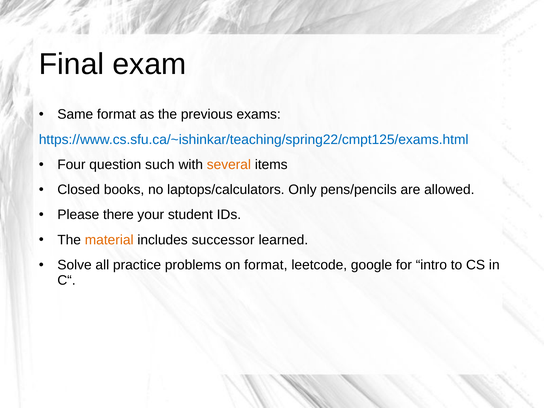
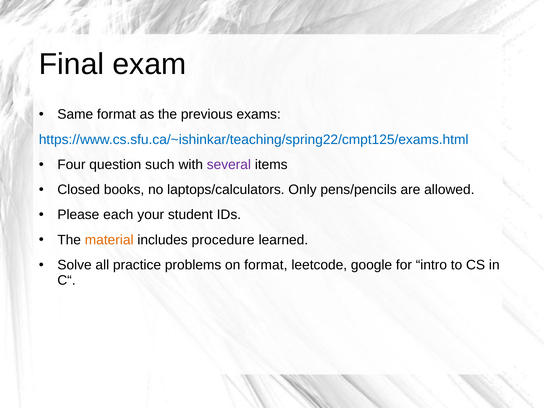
several colour: orange -> purple
there: there -> each
successor: successor -> procedure
